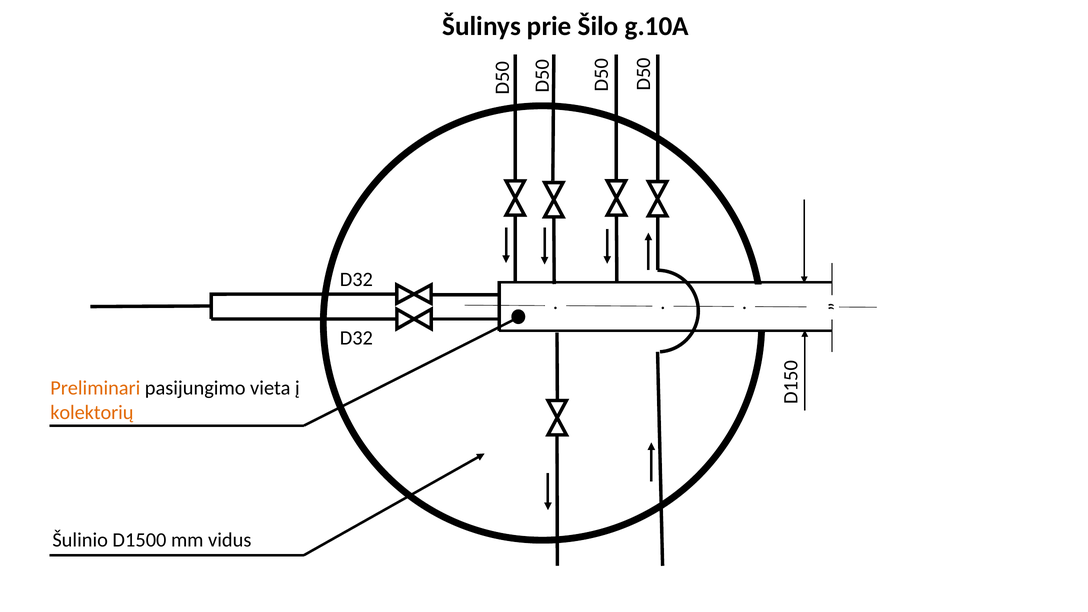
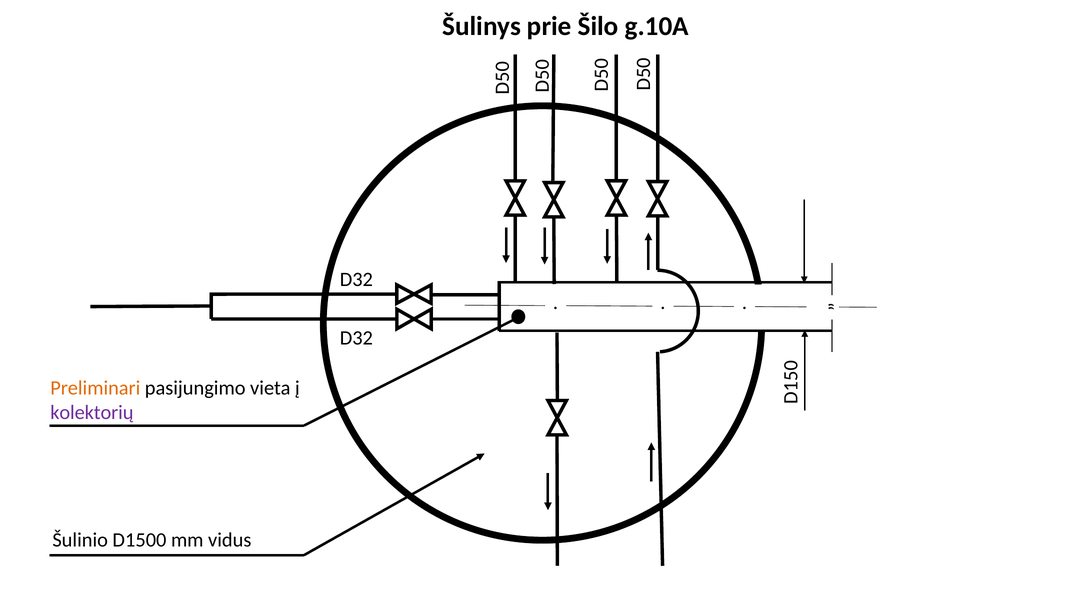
kolektorių colour: orange -> purple
